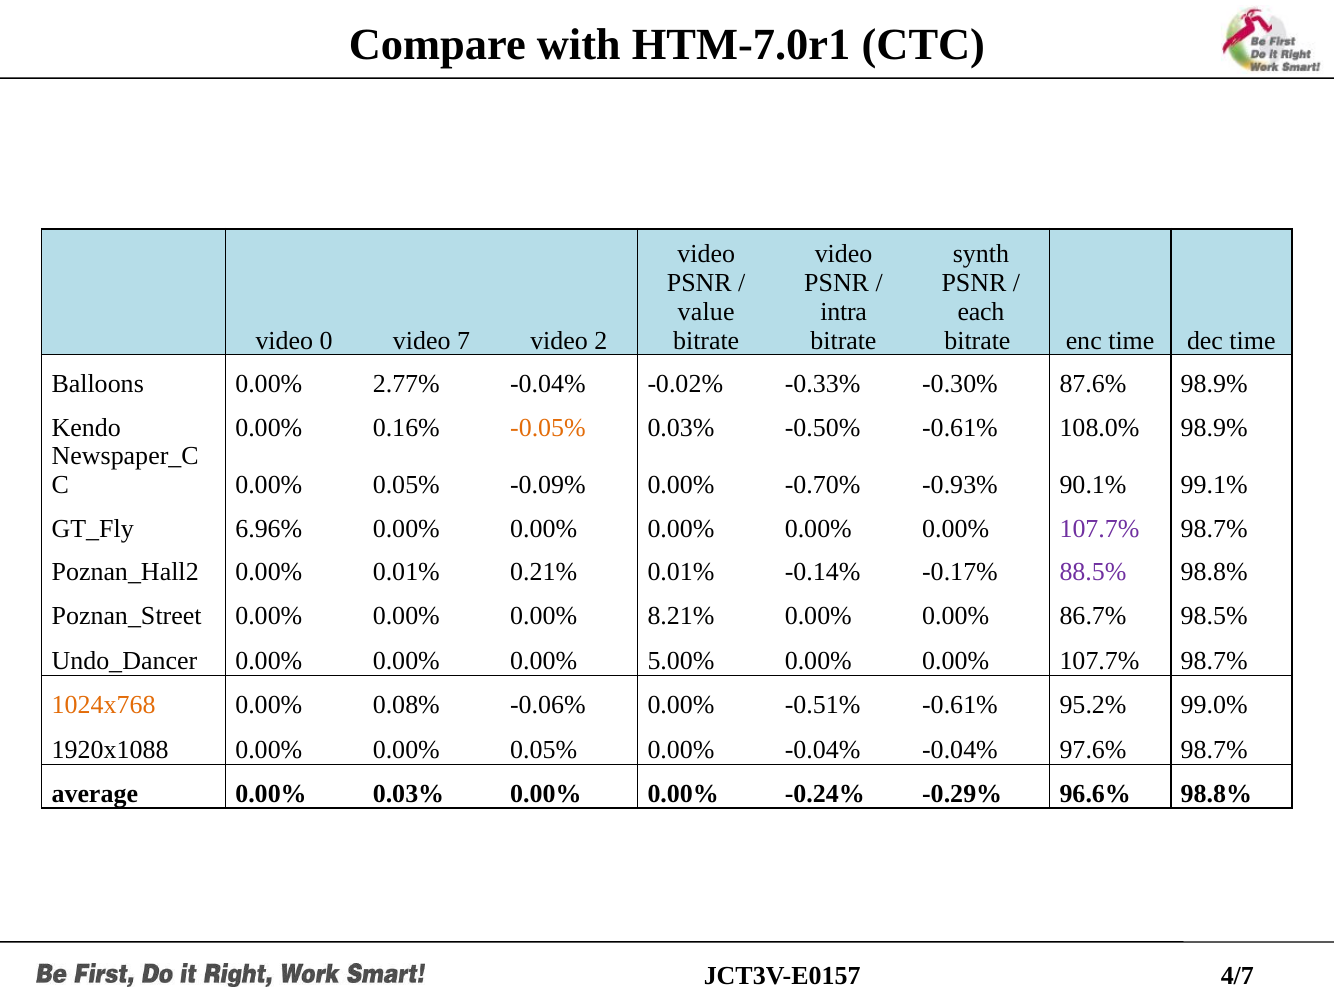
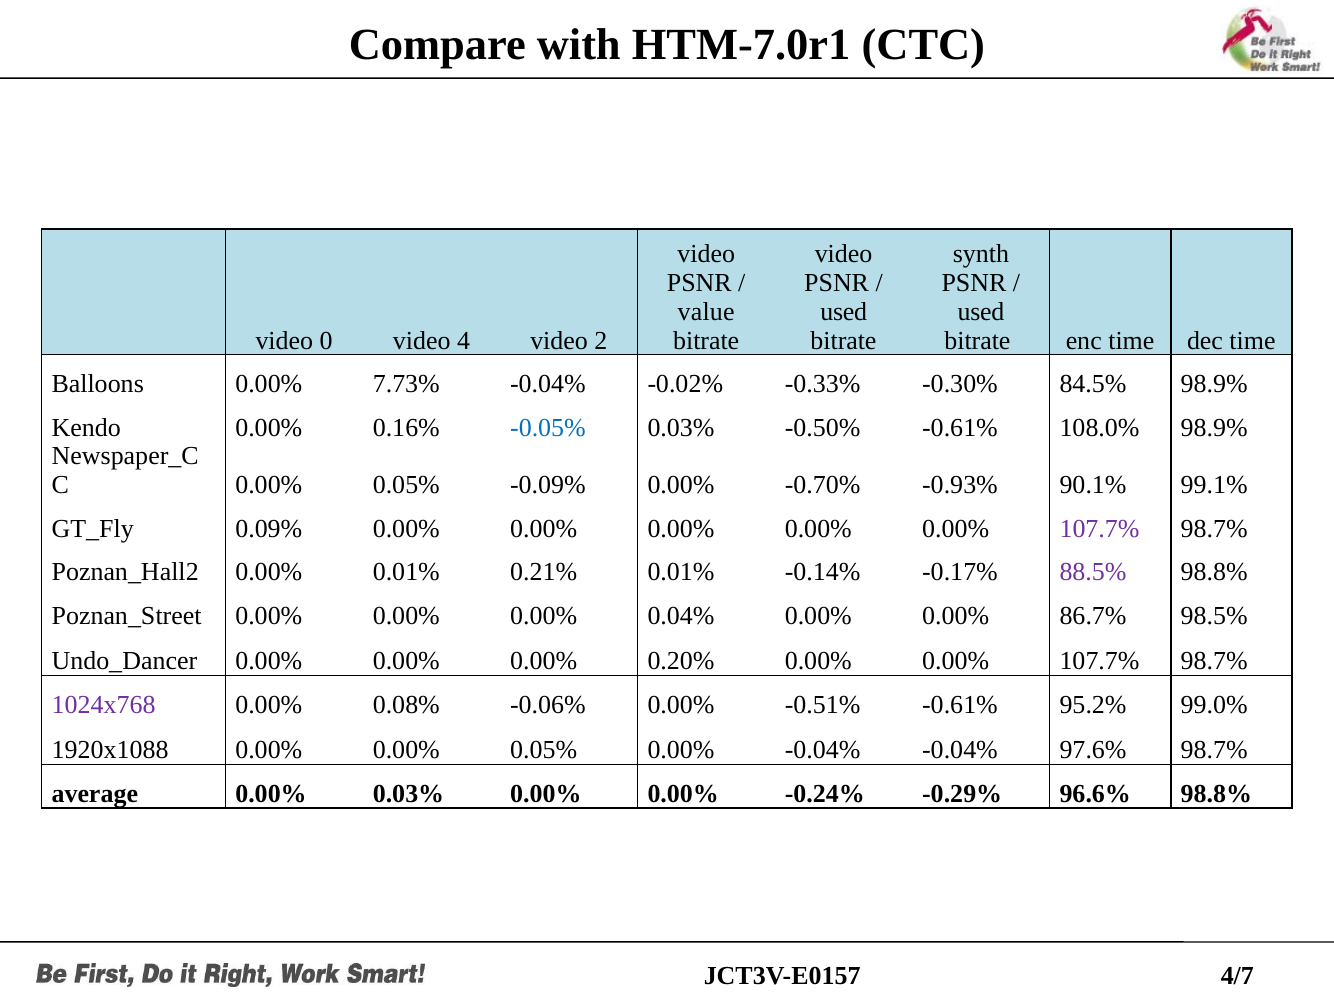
intra at (844, 312): intra -> used
each at (981, 312): each -> used
7: 7 -> 4
2.77%: 2.77% -> 7.73%
87.6%: 87.6% -> 84.5%
-0.05% colour: orange -> blue
6.96%: 6.96% -> 0.09%
8.21%: 8.21% -> 0.04%
5.00%: 5.00% -> 0.20%
1024x768 colour: orange -> purple
